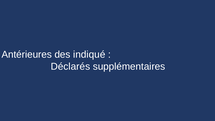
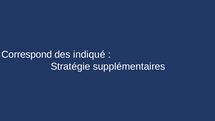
Antérieures: Antérieures -> Correspond
Déclarés: Déclarés -> Stratégie
